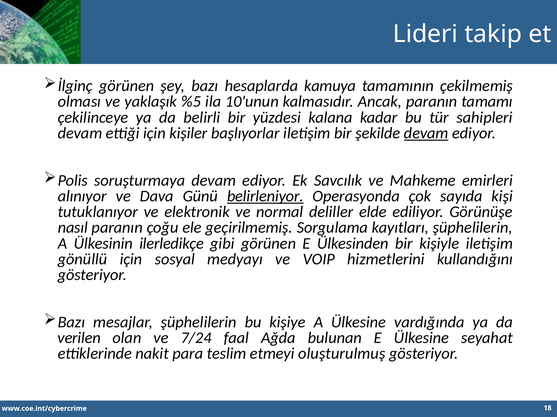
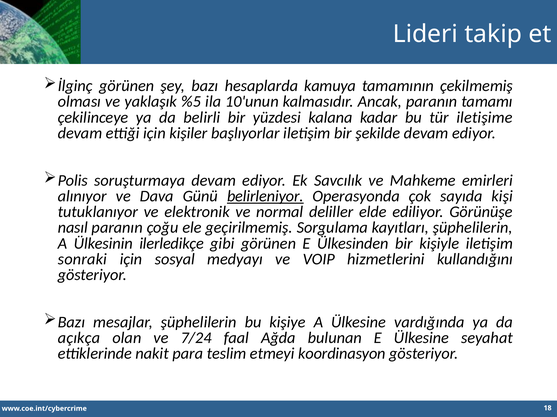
sahipleri: sahipleri -> iletişime
devam at (426, 133) underline: present -> none
gönüllü: gönüllü -> sonraki
verilen: verilen -> açıkça
oluşturulmuş: oluşturulmuş -> koordinasyon
